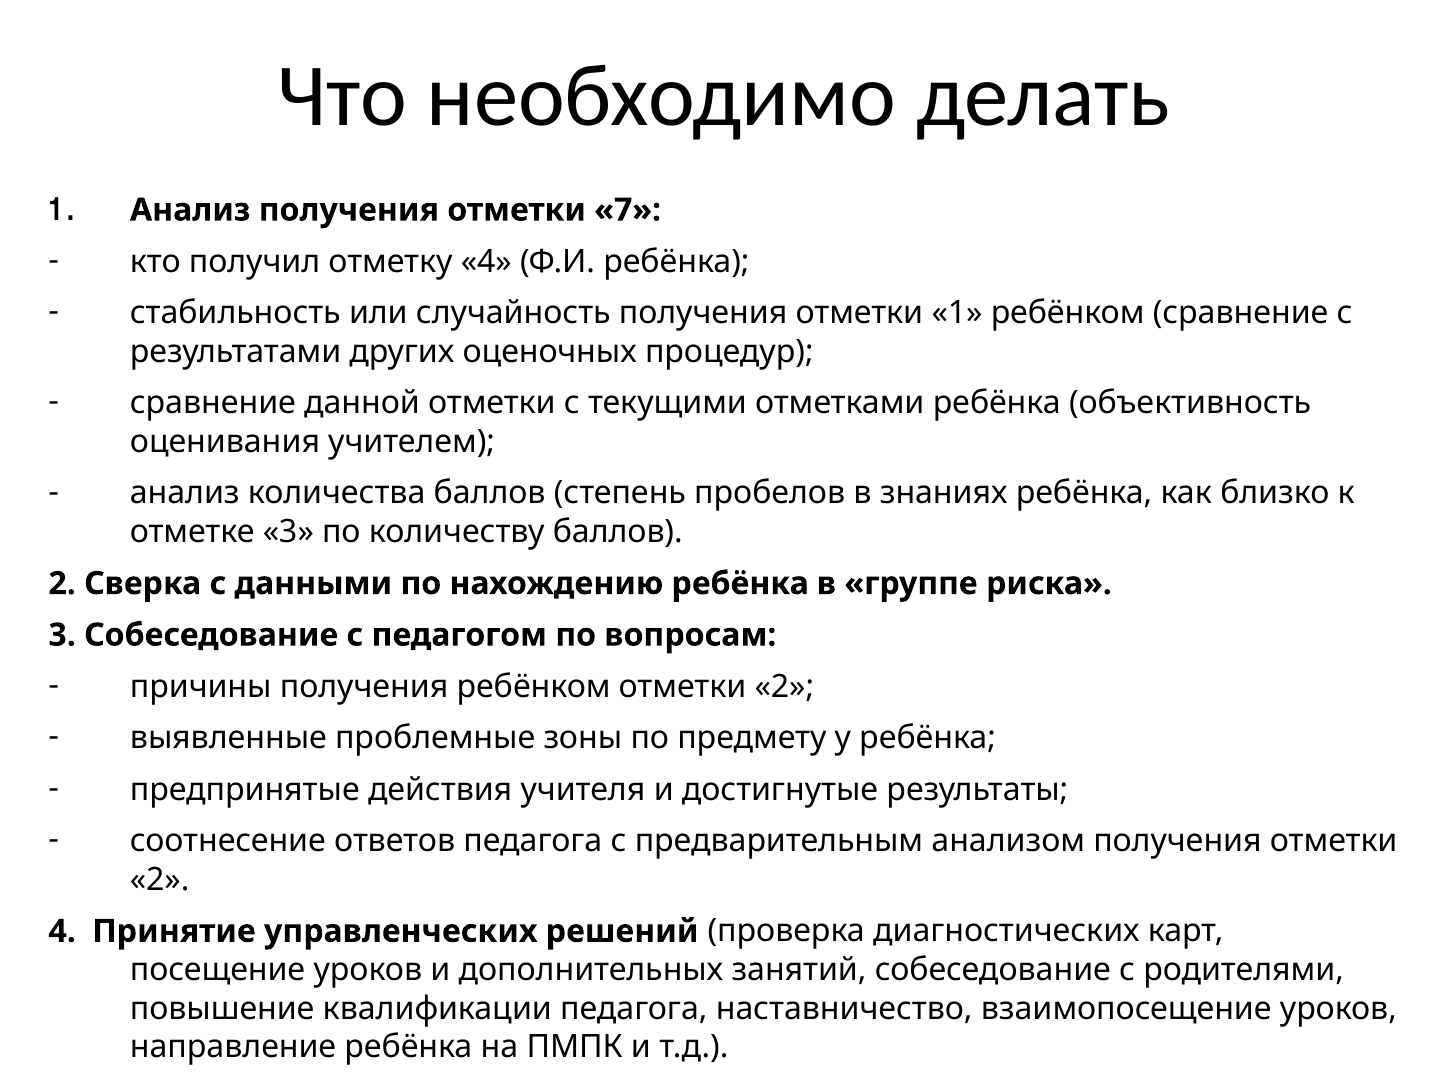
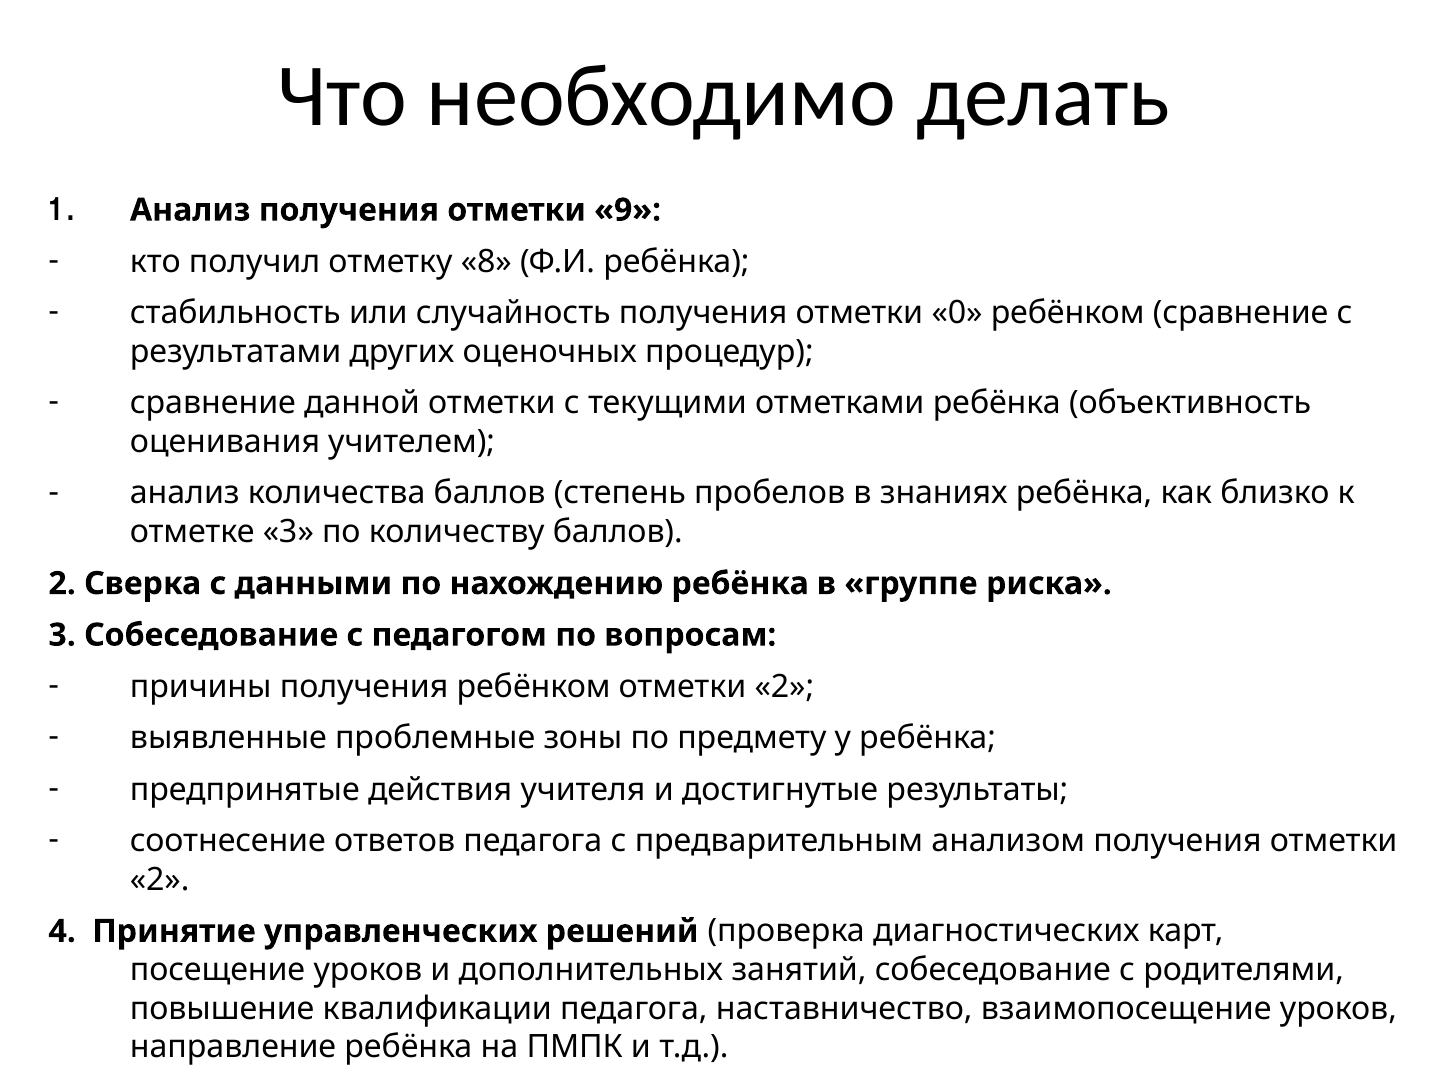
7: 7 -> 9
отметку 4: 4 -> 8
отметки 1: 1 -> 0
